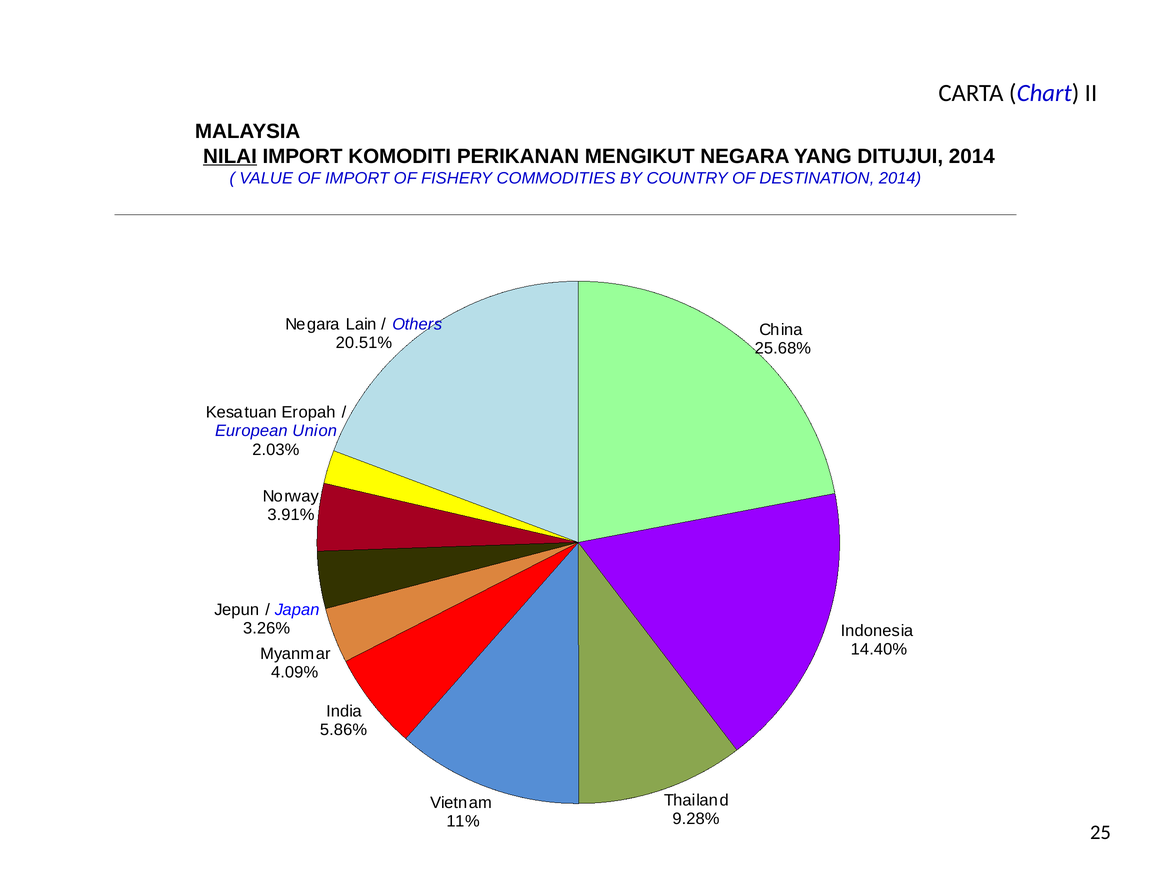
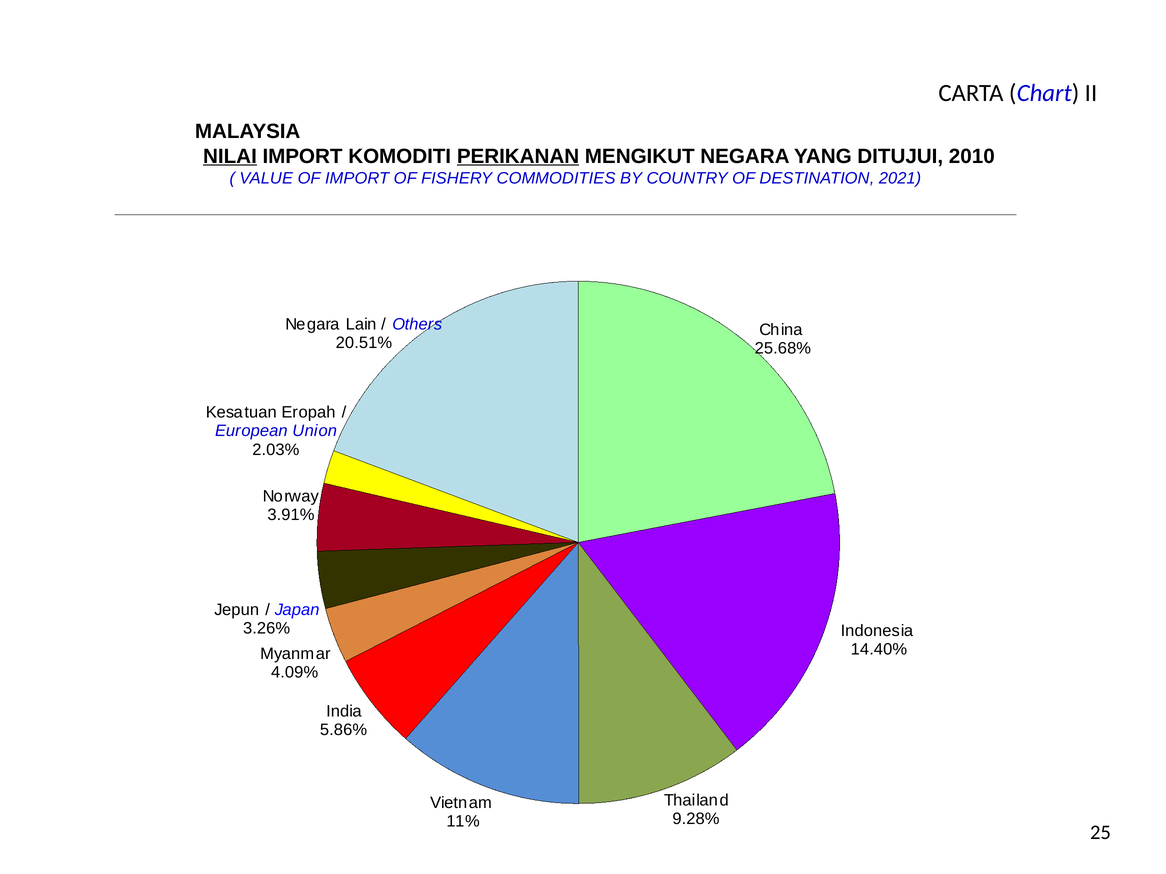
PERIKANAN underline: none -> present
DITUJUI 2014: 2014 -> 2010
DESTINATION 2014: 2014 -> 2021
